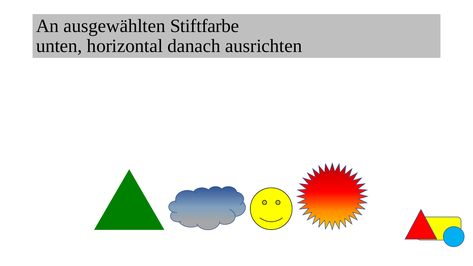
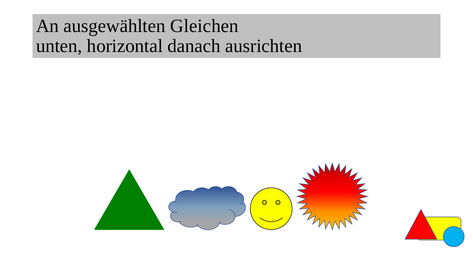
Stiftfarbe: Stiftfarbe -> Gleichen
